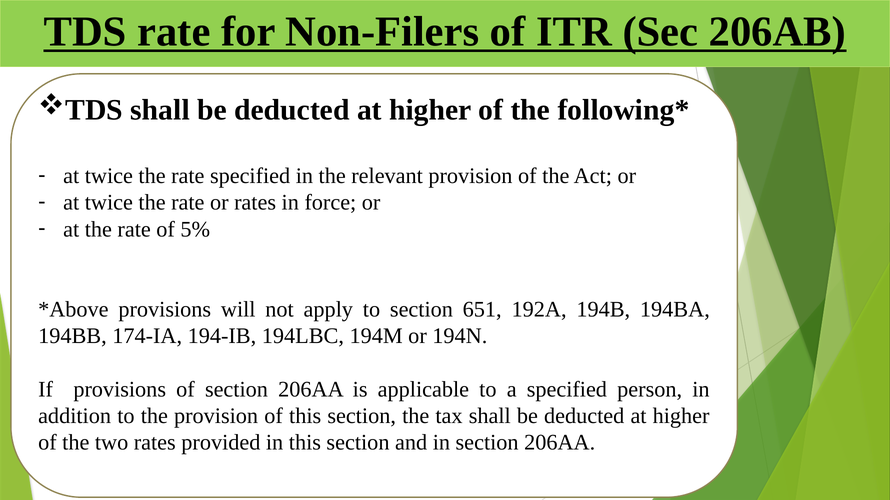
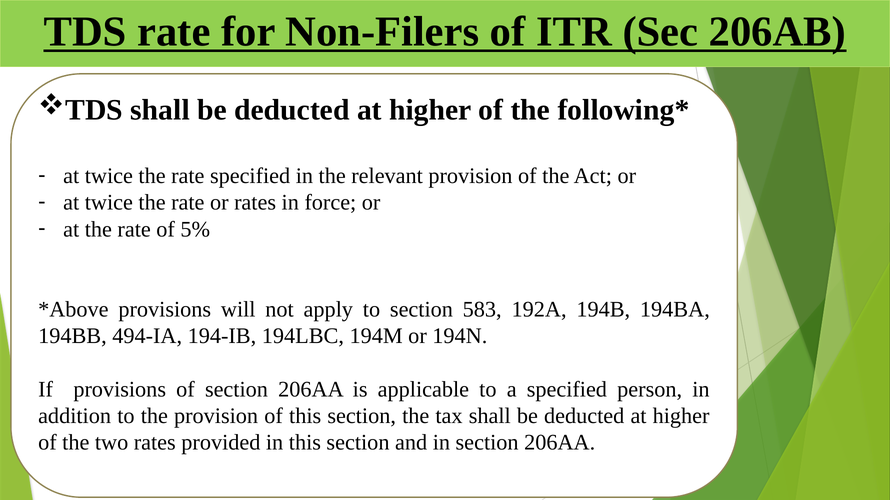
651: 651 -> 583
174-IA: 174-IA -> 494-IA
